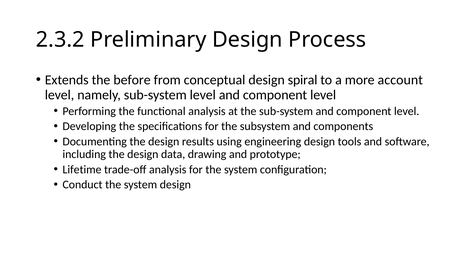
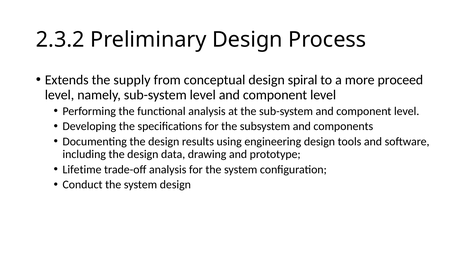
before: before -> supply
account: account -> proceed
